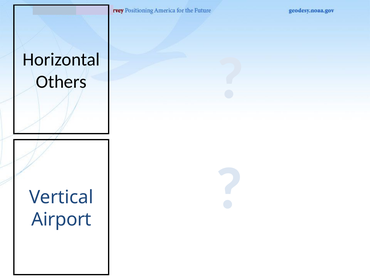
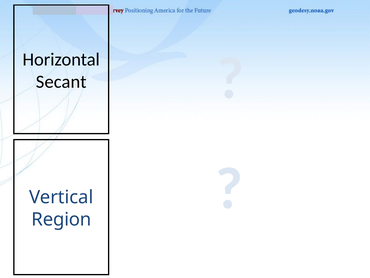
Others: Others -> Secant
Airport: Airport -> Region
